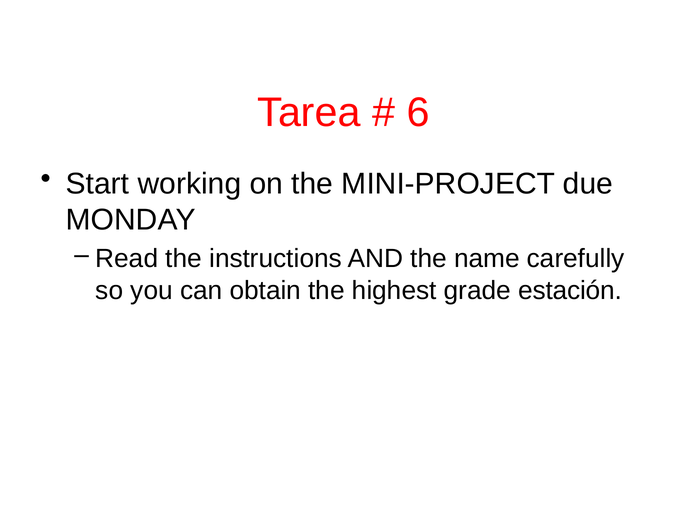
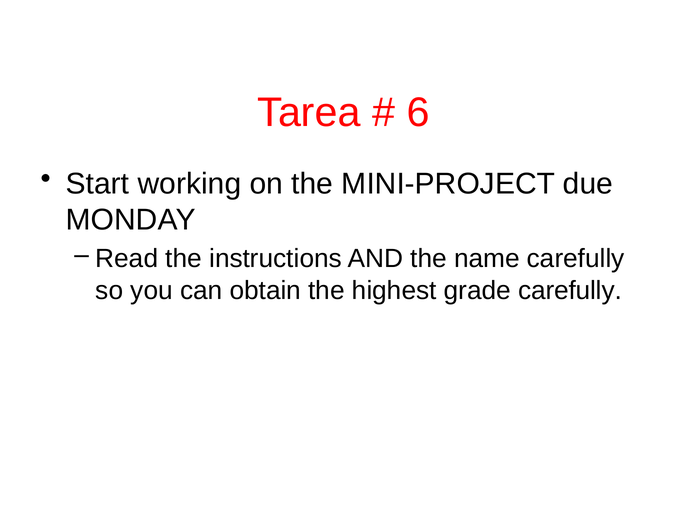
grade estación: estación -> carefully
